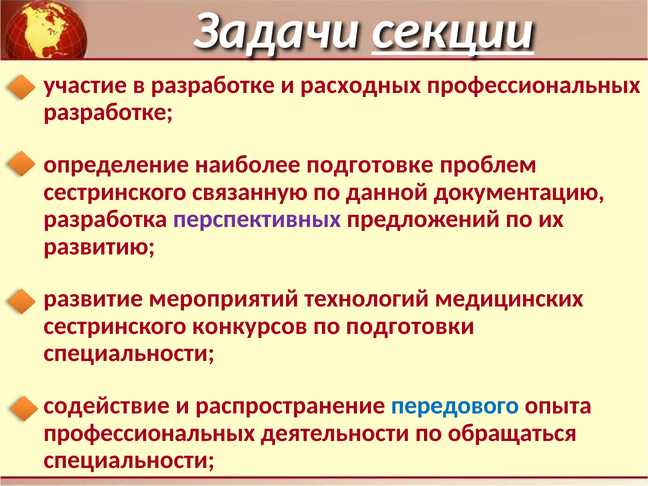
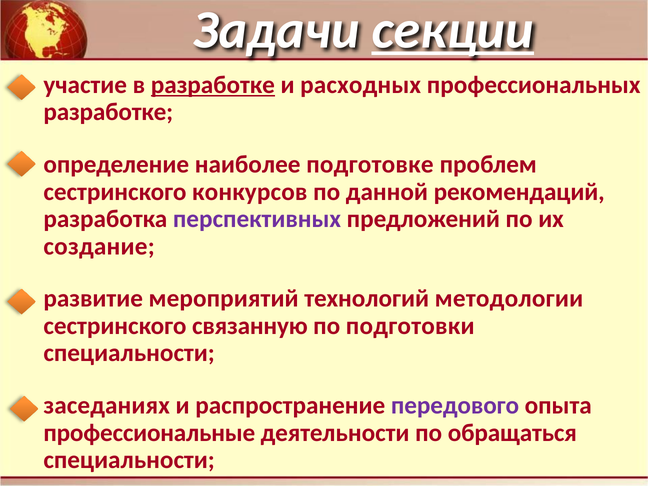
разработке at (213, 85) underline: none -> present
связанную: связанную -> конкурсов
документацию: документацию -> рекомендаций
развитию: развитию -> создание
медицинских: медицинских -> методологии
конкурсов: конкурсов -> связанную
содействие: содействие -> заседаниях
передового colour: blue -> purple
профессиональных at (149, 433): профессиональных -> профессиональные
